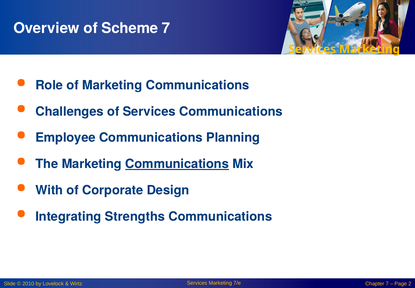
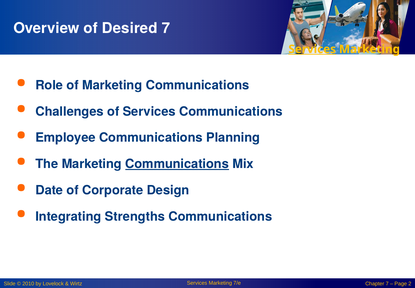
Scheme: Scheme -> Desired
Services at (312, 49) underline: none -> present
With: With -> Date
